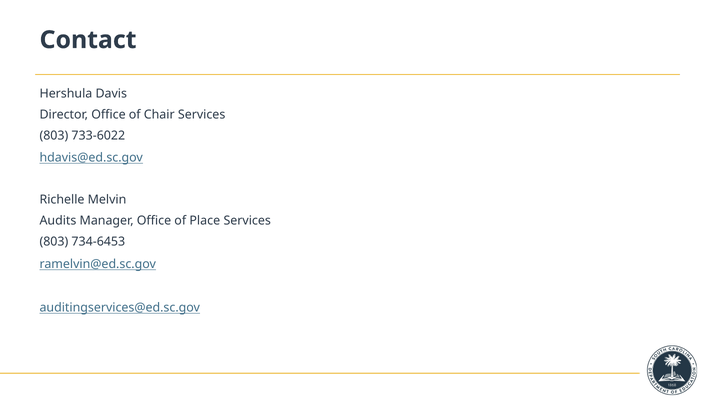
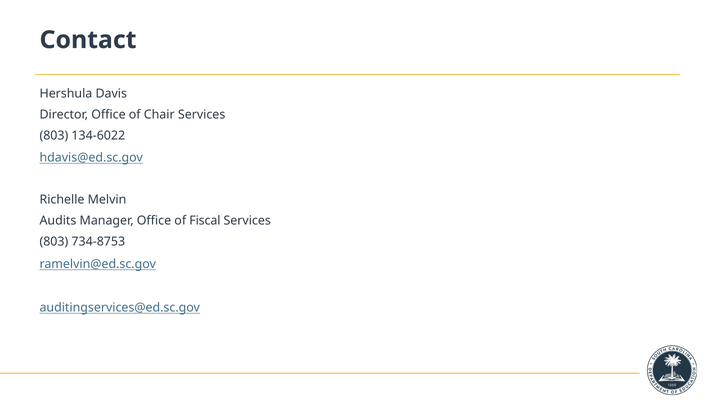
733-6022: 733-6022 -> 134-6022
Place: Place -> Fiscal
734-6453: 734-6453 -> 734-8753
